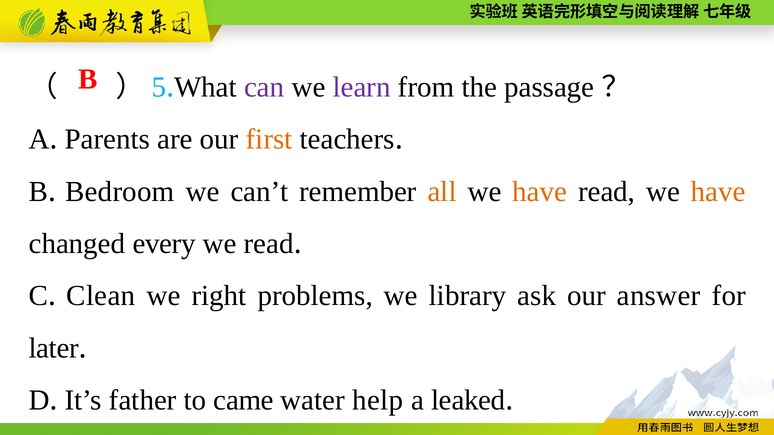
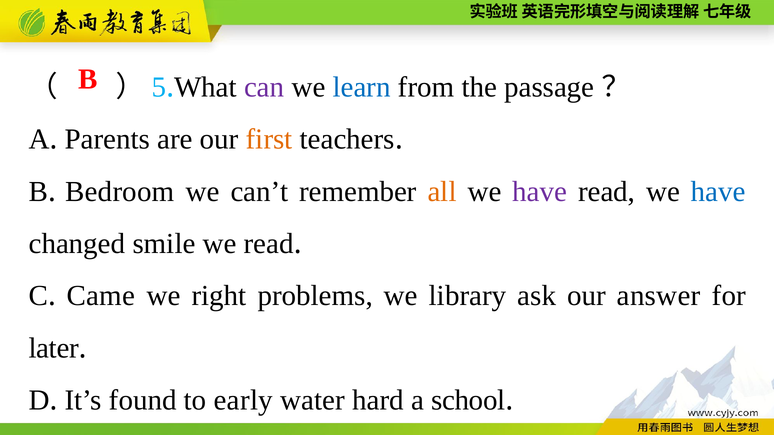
learn colour: purple -> blue
have at (540, 192) colour: orange -> purple
have at (718, 192) colour: orange -> blue
every: every -> smile
Clean: Clean -> Came
father: father -> found
came: came -> early
help: help -> hard
leaked: leaked -> school
